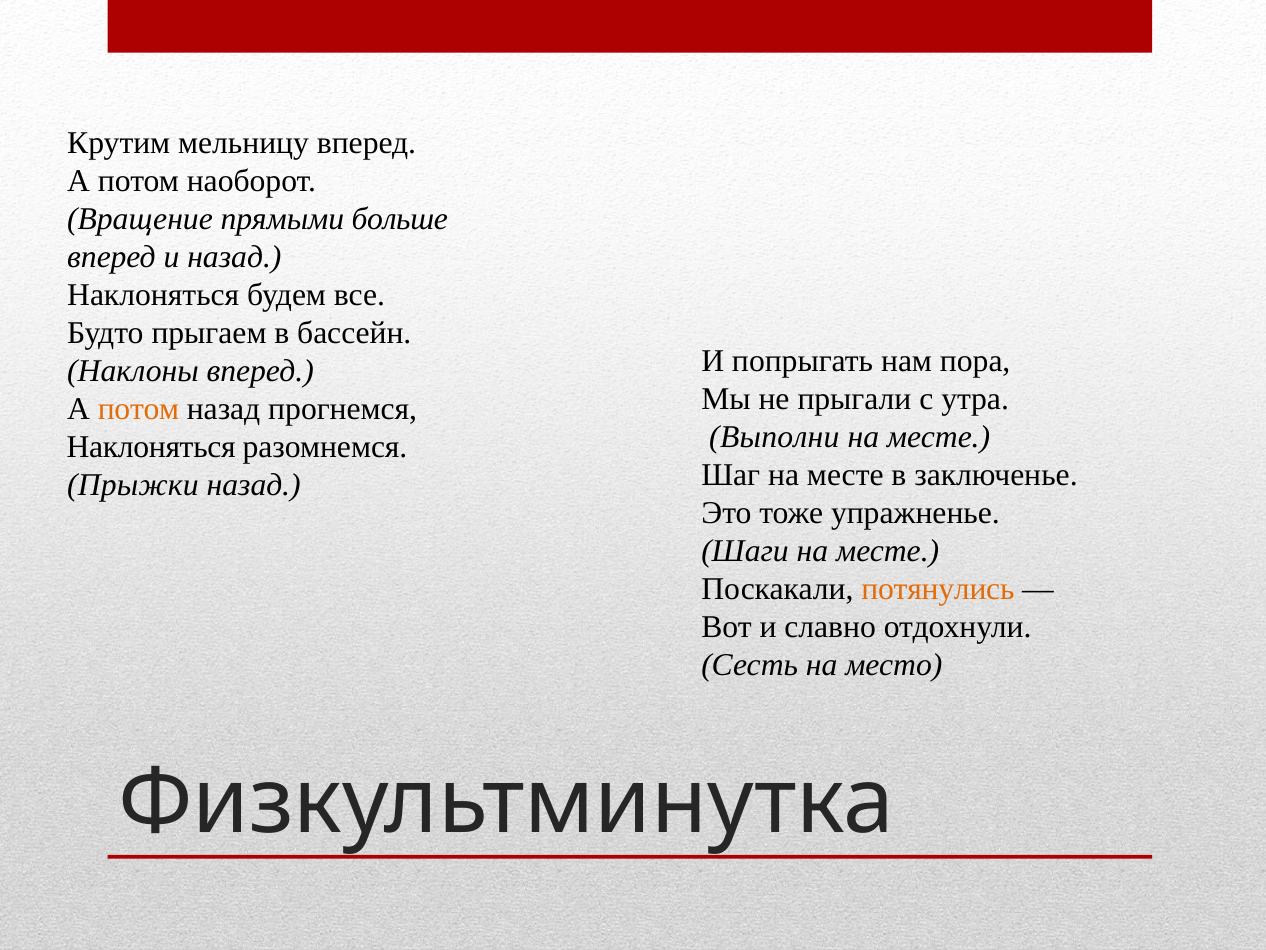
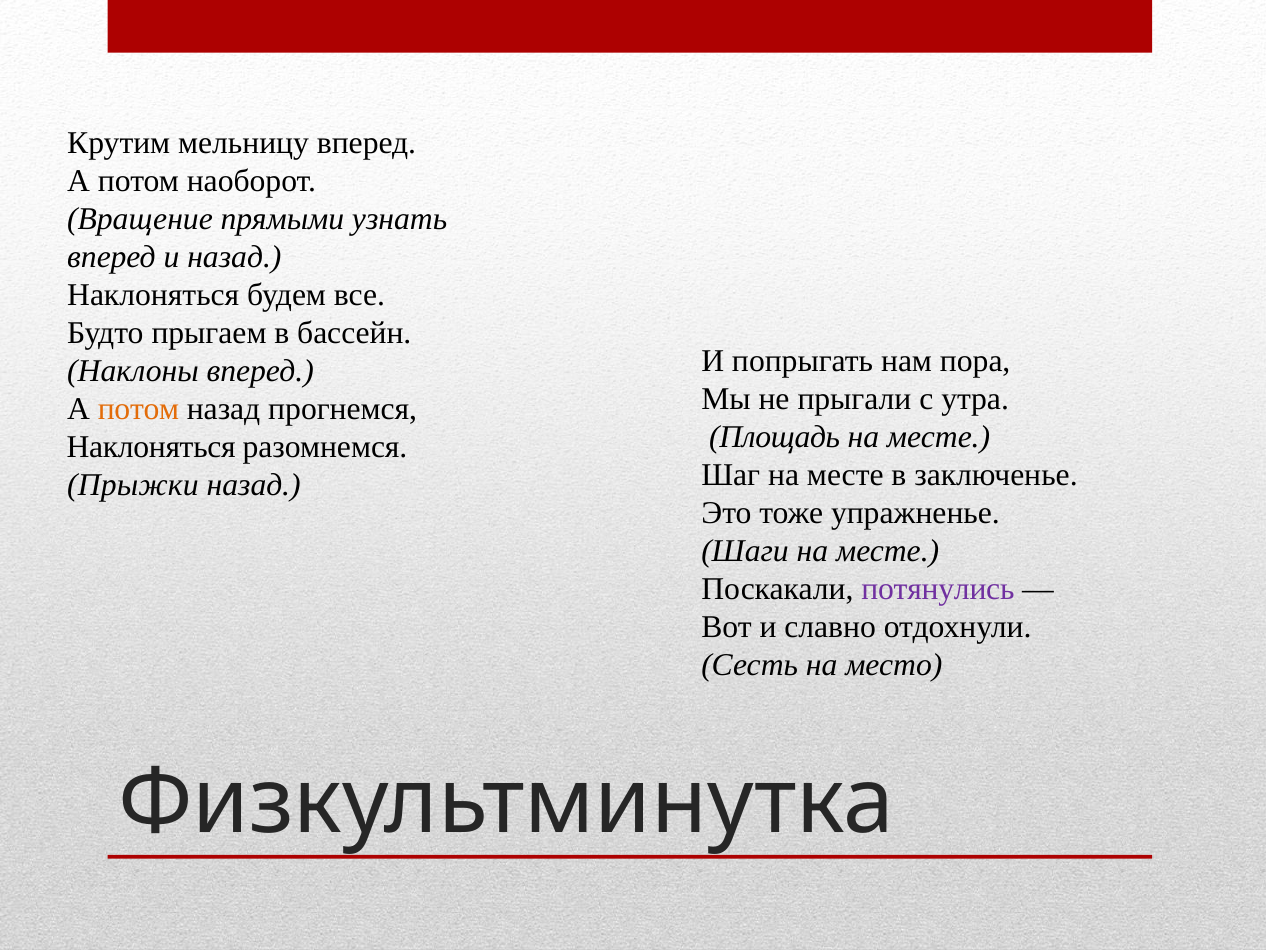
больше: больше -> узнать
Выполни: Выполни -> Площадь
потянулись colour: orange -> purple
